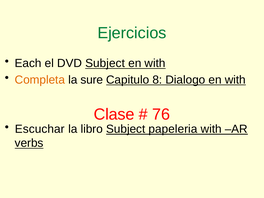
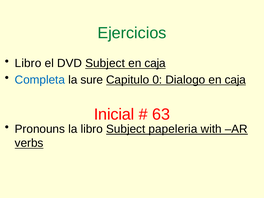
Each at (28, 63): Each -> Libro
with at (155, 63): with -> caja
Completa colour: orange -> blue
8: 8 -> 0
Dialogo en with: with -> caja
Clase: Clase -> Inicial
76: 76 -> 63
Escuchar: Escuchar -> Pronouns
